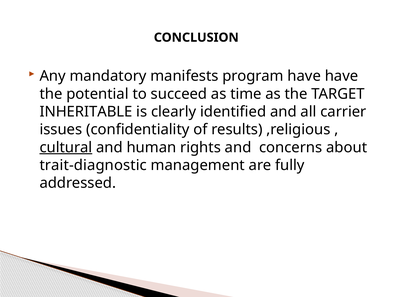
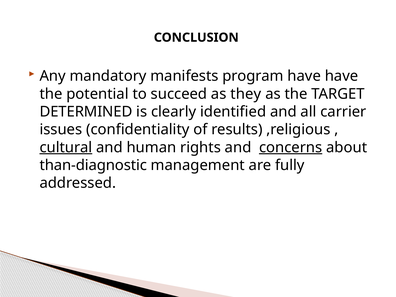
time: time -> they
INHERITABLE: INHERITABLE -> DETERMINED
concerns underline: none -> present
trait-diagnostic: trait-diagnostic -> than-diagnostic
